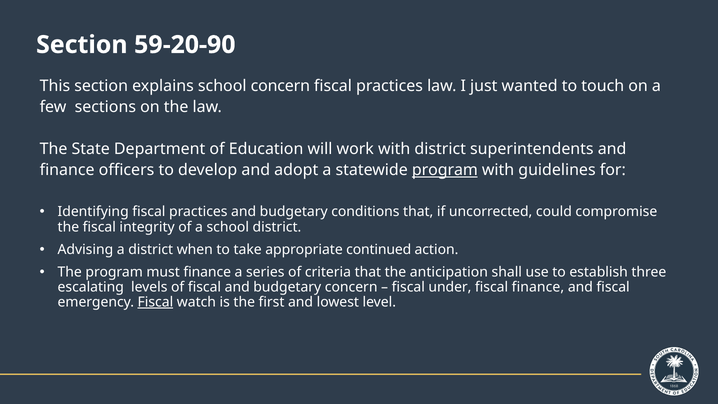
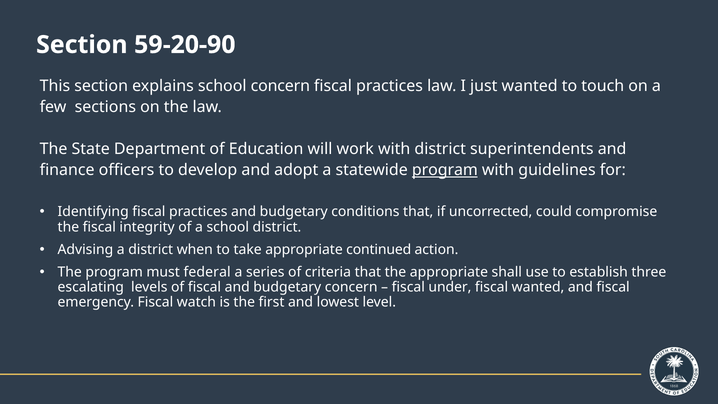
must finance: finance -> federal
the anticipation: anticipation -> appropriate
fiscal finance: finance -> wanted
Fiscal at (155, 302) underline: present -> none
